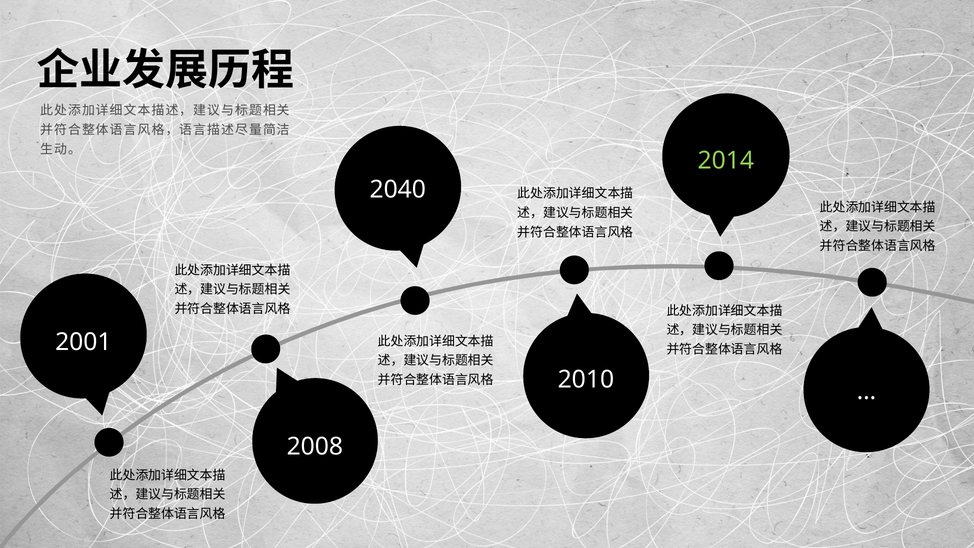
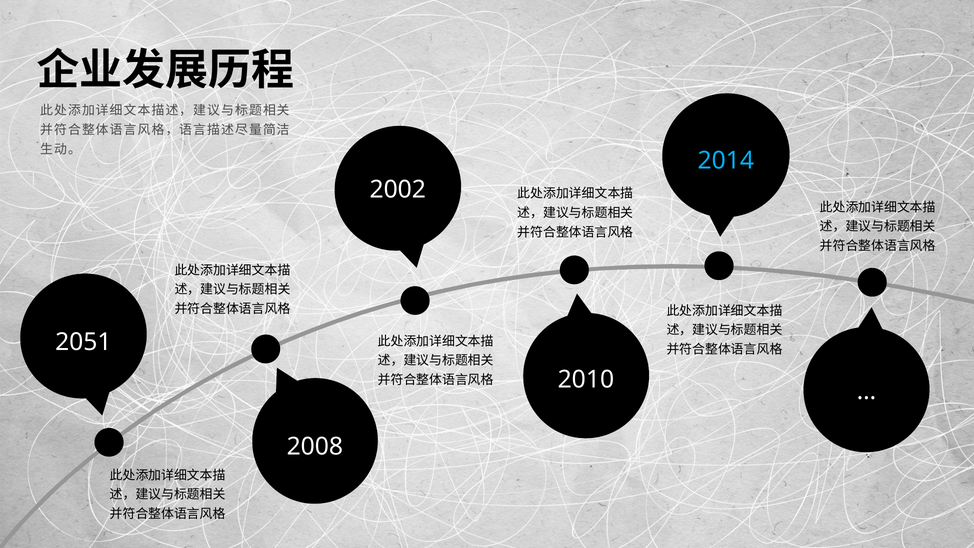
2014 colour: light green -> light blue
2040: 2040 -> 2002
2001: 2001 -> 2051
